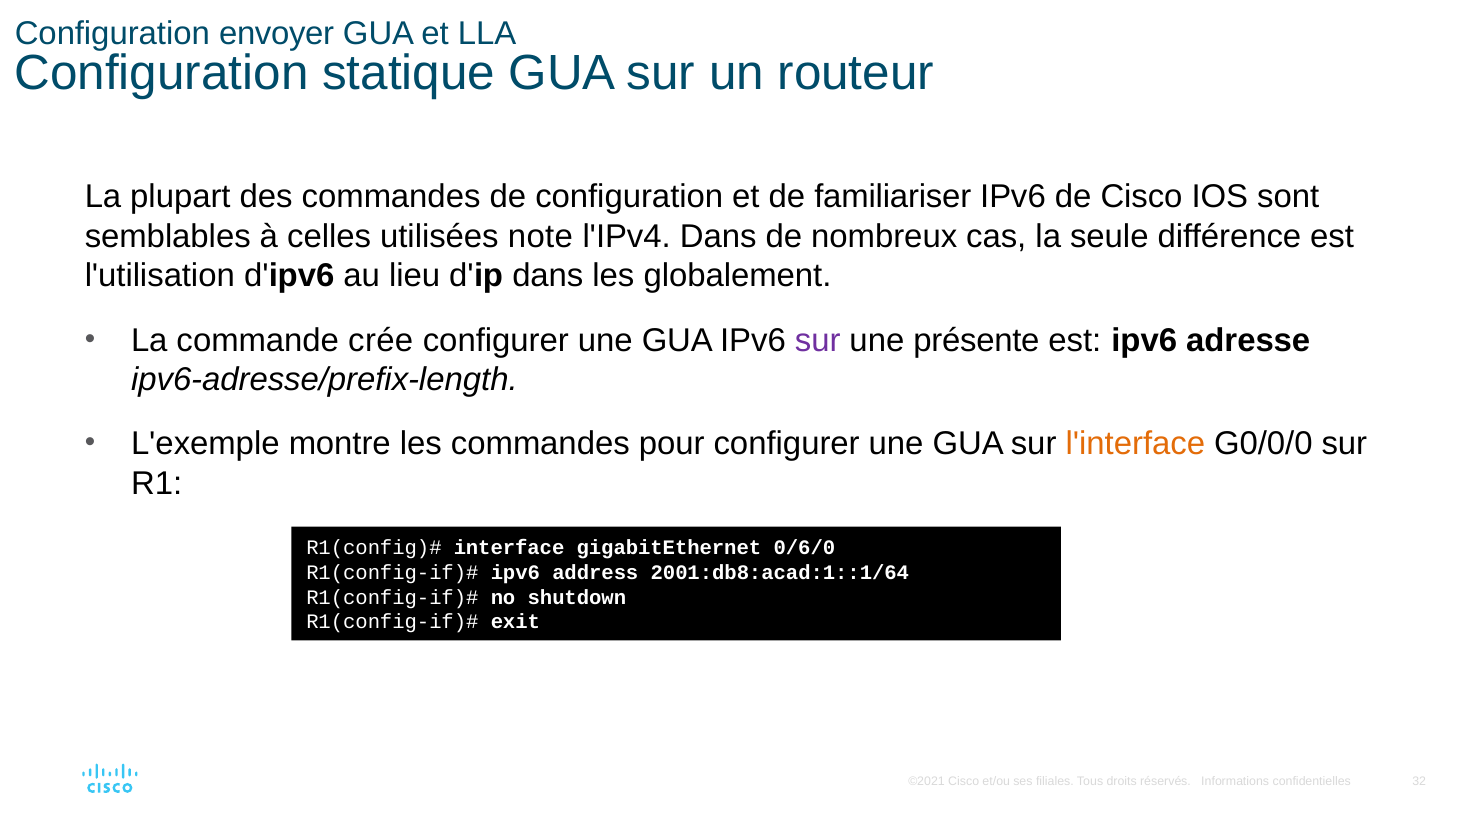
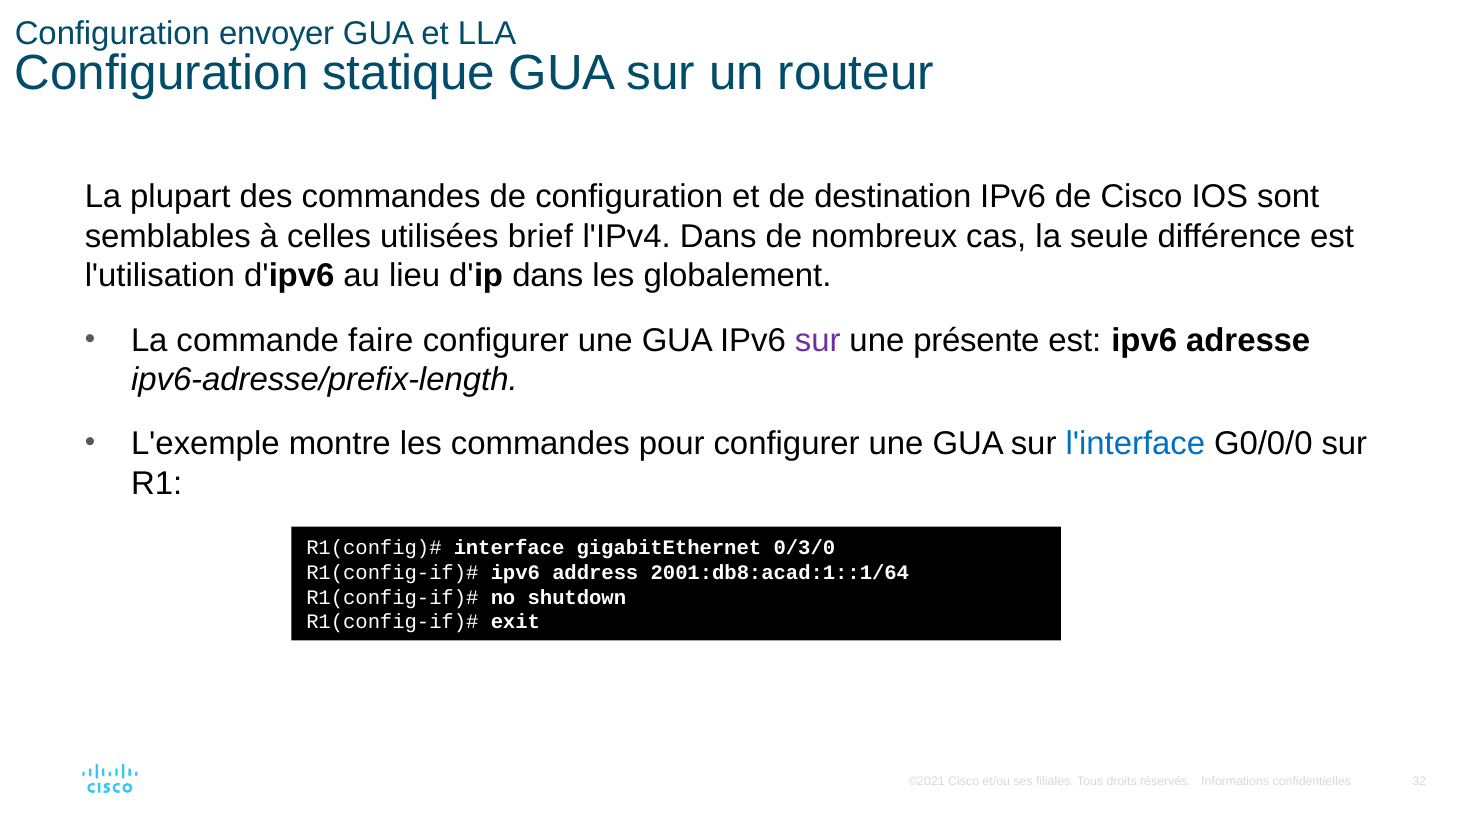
familiariser: familiariser -> destination
note: note -> brief
crée: crée -> faire
l'interface colour: orange -> blue
0/6/0: 0/6/0 -> 0/3/0
